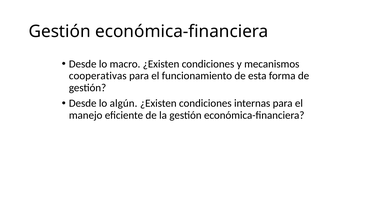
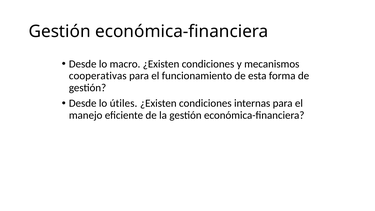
algún: algún -> útiles
